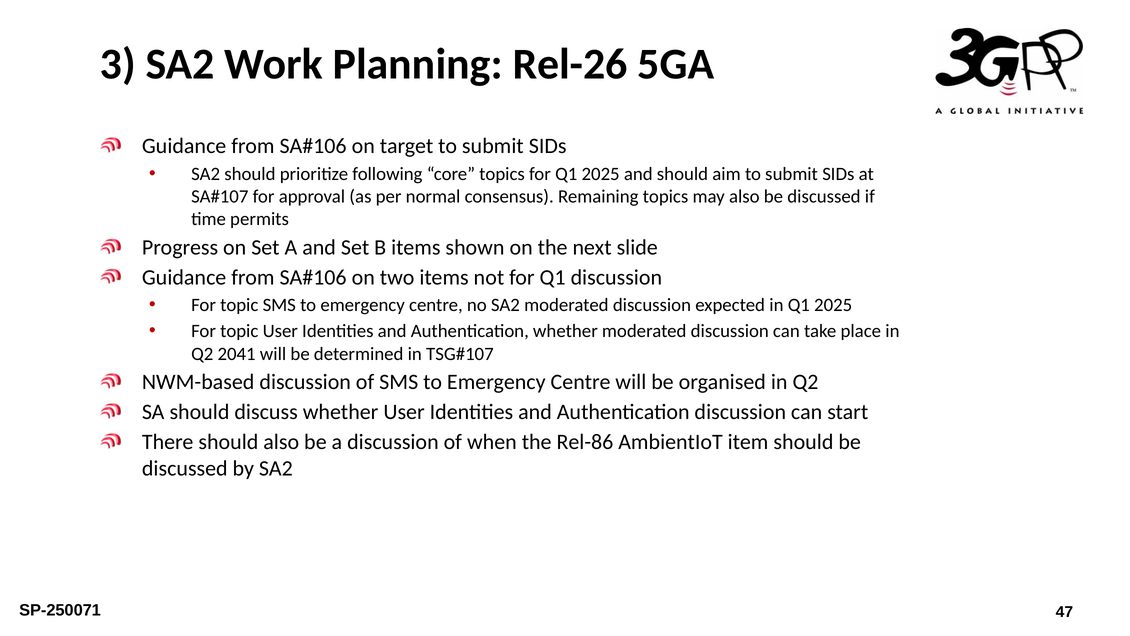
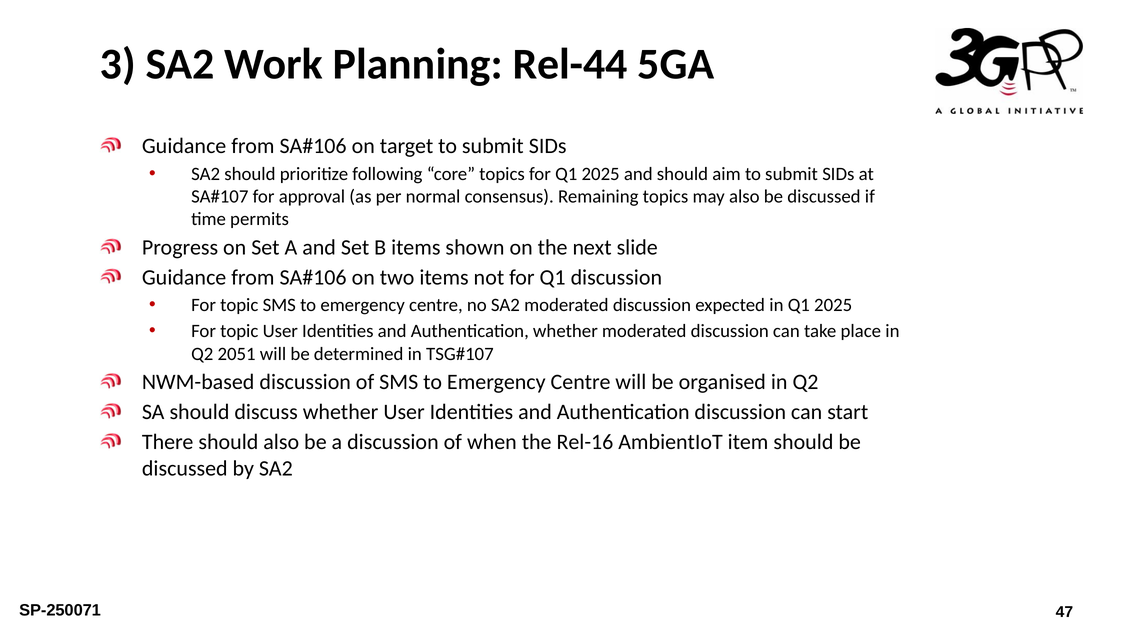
Rel-26: Rel-26 -> Rel-44
2041: 2041 -> 2051
Rel-86: Rel-86 -> Rel-16
